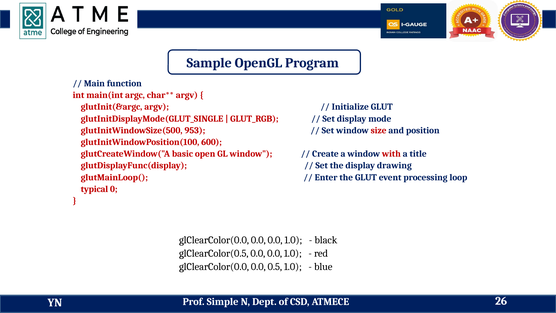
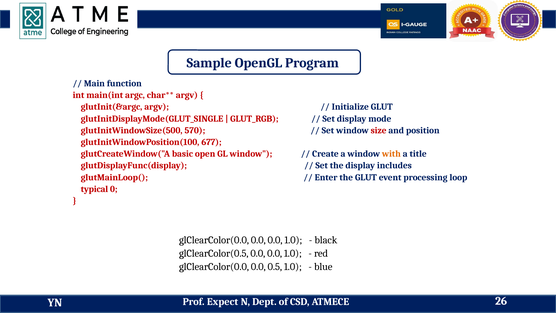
953: 953 -> 570
600: 600 -> 677
with colour: red -> orange
drawing: drawing -> includes
Simple: Simple -> Expect
